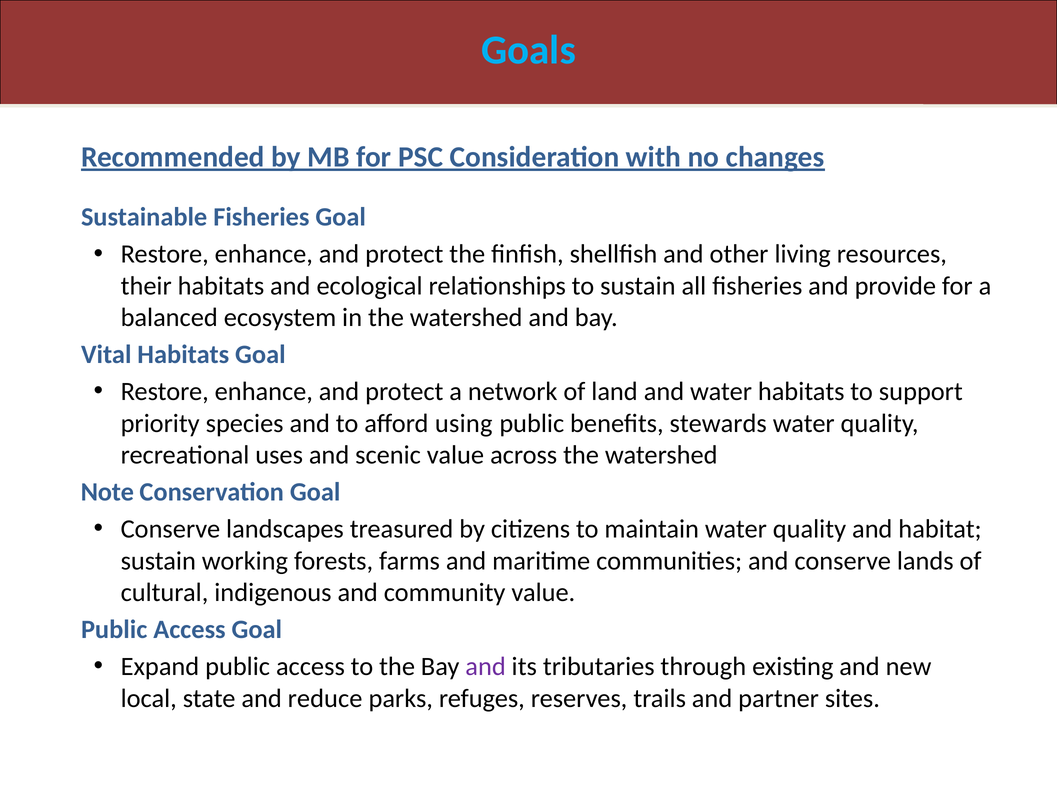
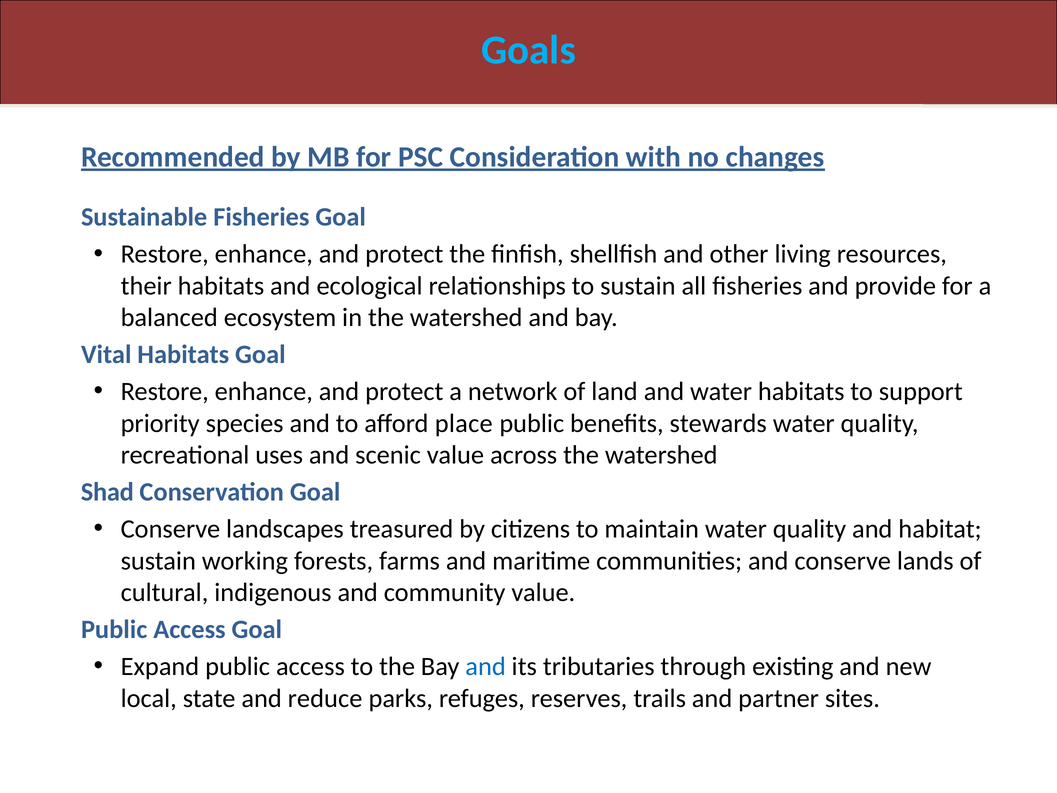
using: using -> place
Note: Note -> Shad
and at (486, 666) colour: purple -> blue
